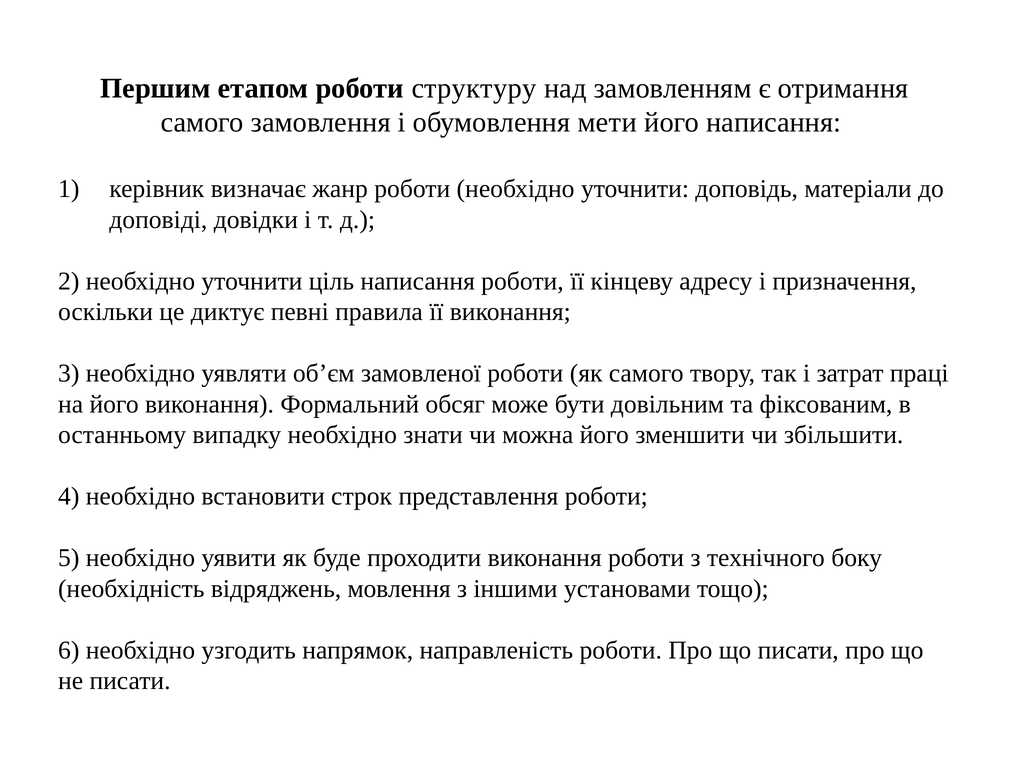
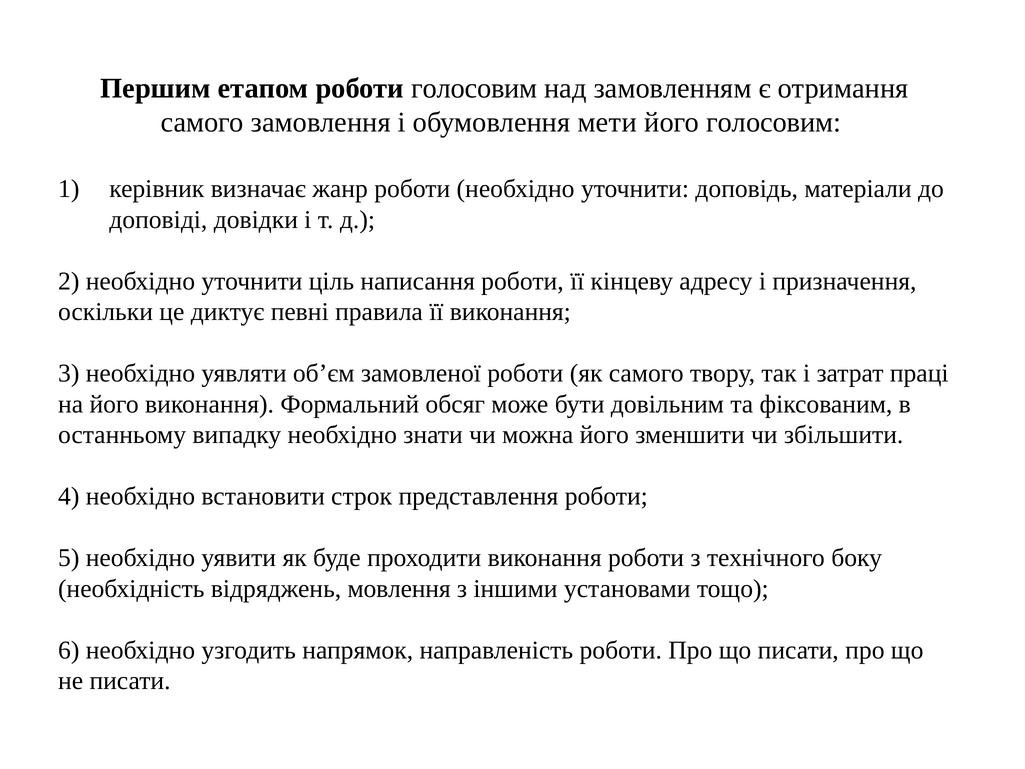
роботи структуру: структуру -> голосовим
його написання: написання -> голосовим
